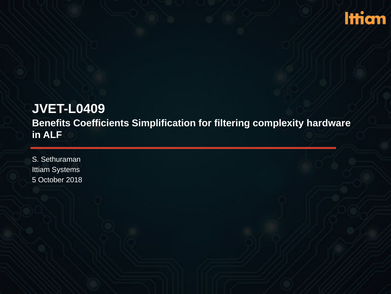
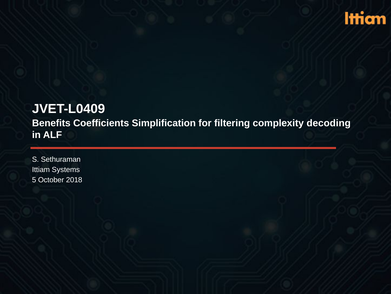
hardware: hardware -> decoding
